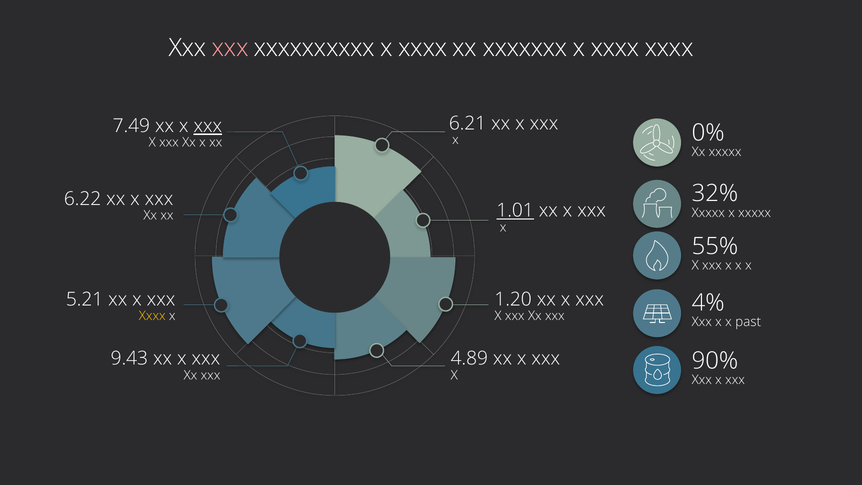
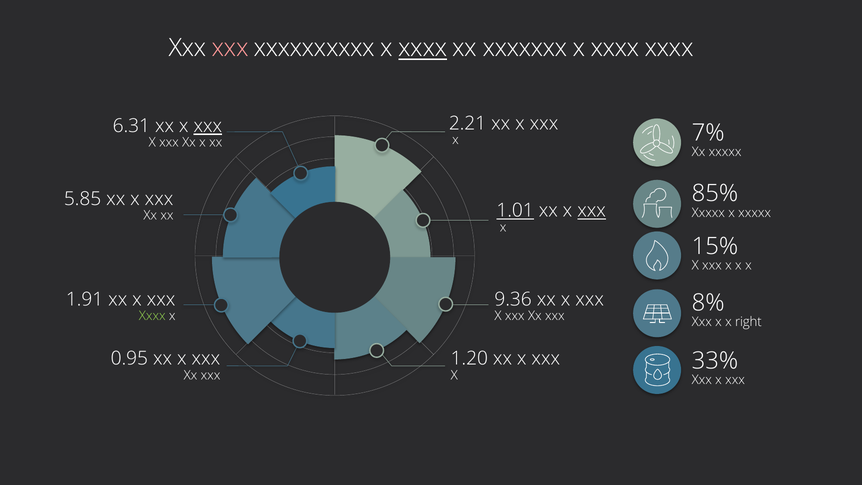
xxxx at (423, 48) underline: none -> present
6.21: 6.21 -> 2.21
7.49: 7.49 -> 6.31
0%: 0% -> 7%
32%: 32% -> 85%
6.22: 6.22 -> 5.85
xxx at (592, 211) underline: none -> present
55%: 55% -> 15%
5.21: 5.21 -> 1.91
1.20: 1.20 -> 9.36
4%: 4% -> 8%
Xxxx at (152, 316) colour: yellow -> light green
past: past -> right
9.43: 9.43 -> 0.95
4.89: 4.89 -> 1.20
90%: 90% -> 33%
